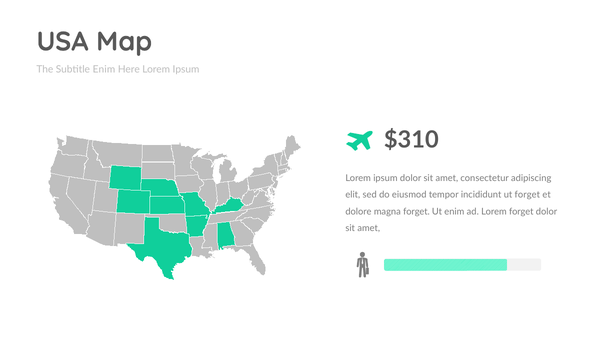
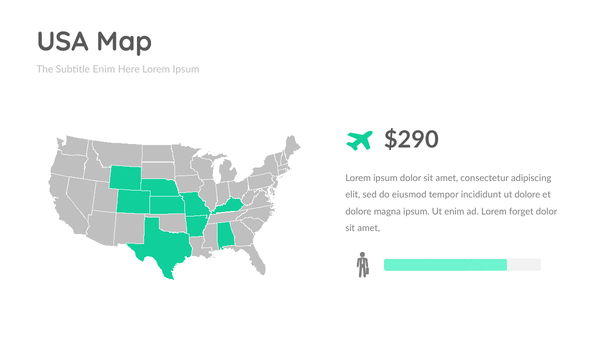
$310: $310 -> $290
ut forget: forget -> dolore
magna forget: forget -> ipsum
